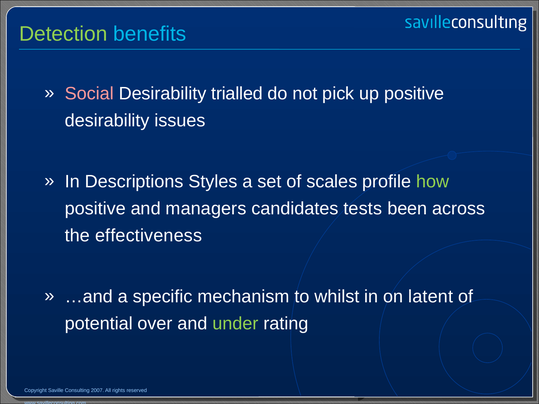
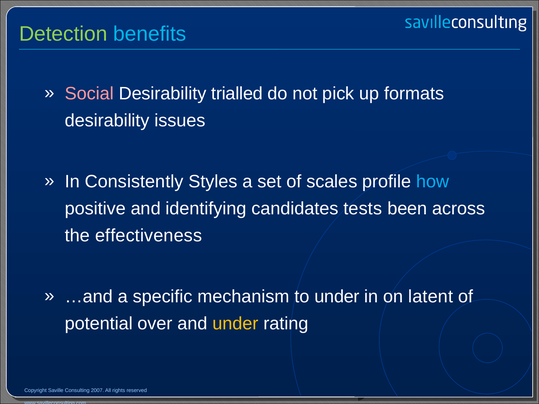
up positive: positive -> formats
Descriptions: Descriptions -> Consistently
how colour: light green -> light blue
managers: managers -> identifying
to whilst: whilst -> under
under at (236, 324) colour: light green -> yellow
